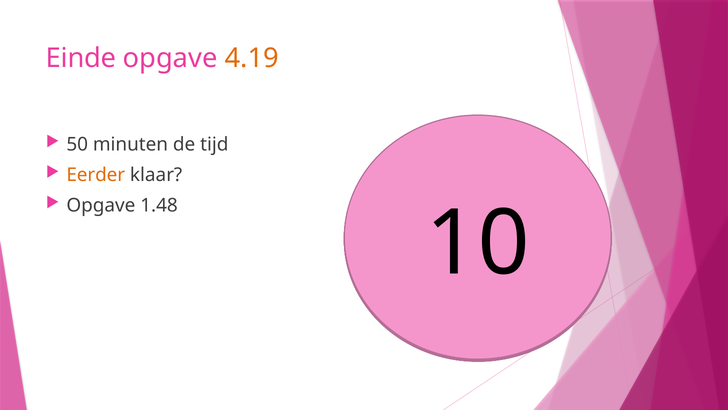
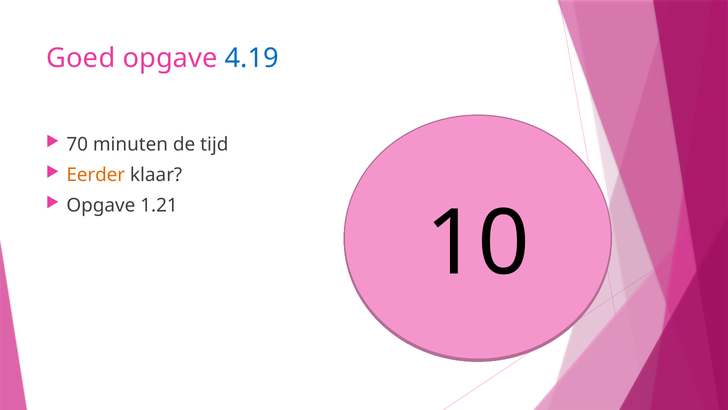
Einde: Einde -> Goed
4.19 colour: orange -> blue
50: 50 -> 70
1.48: 1.48 -> 1.21
